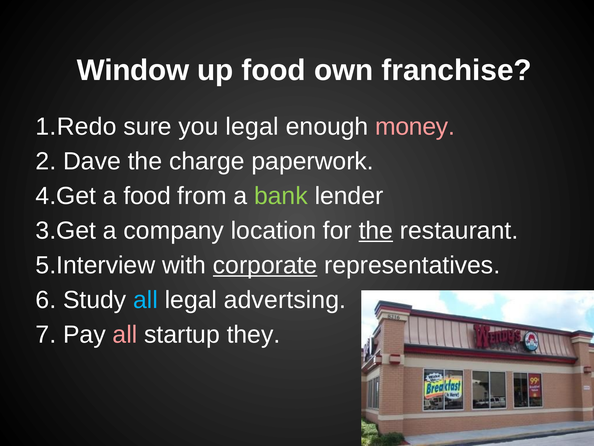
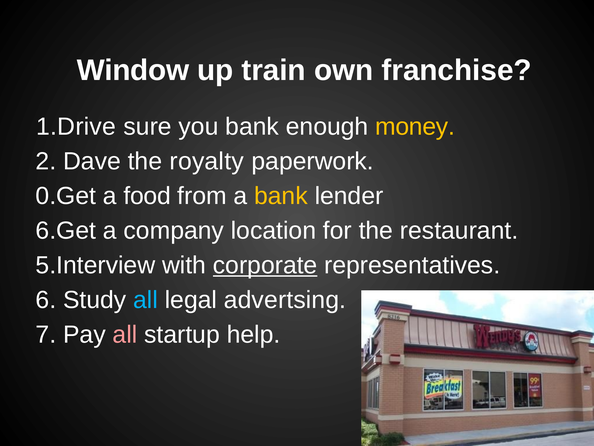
up food: food -> train
1.Redo: 1.Redo -> 1.Drive
you legal: legal -> bank
money colour: pink -> yellow
charge: charge -> royalty
4.Get: 4.Get -> 0.Get
bank at (281, 196) colour: light green -> yellow
3.Get: 3.Get -> 6.Get
the at (376, 230) underline: present -> none
they: they -> help
